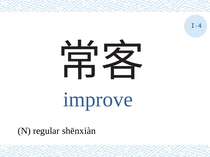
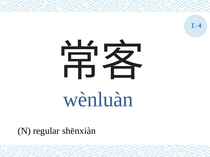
improve: improve -> wènluàn
